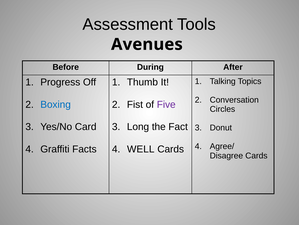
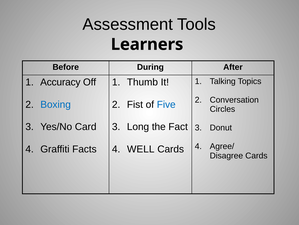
Avenues: Avenues -> Learners
Progress: Progress -> Accuracy
Five colour: purple -> blue
